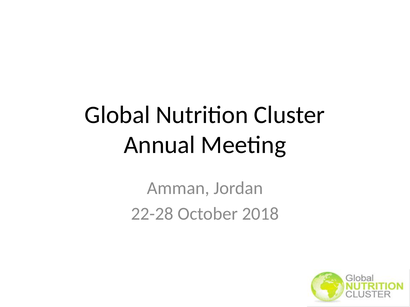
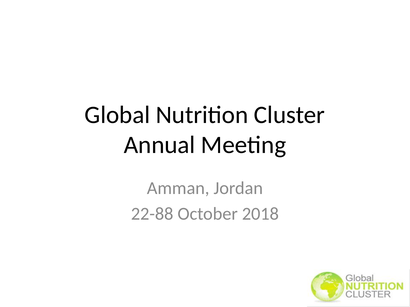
22-28: 22-28 -> 22-88
